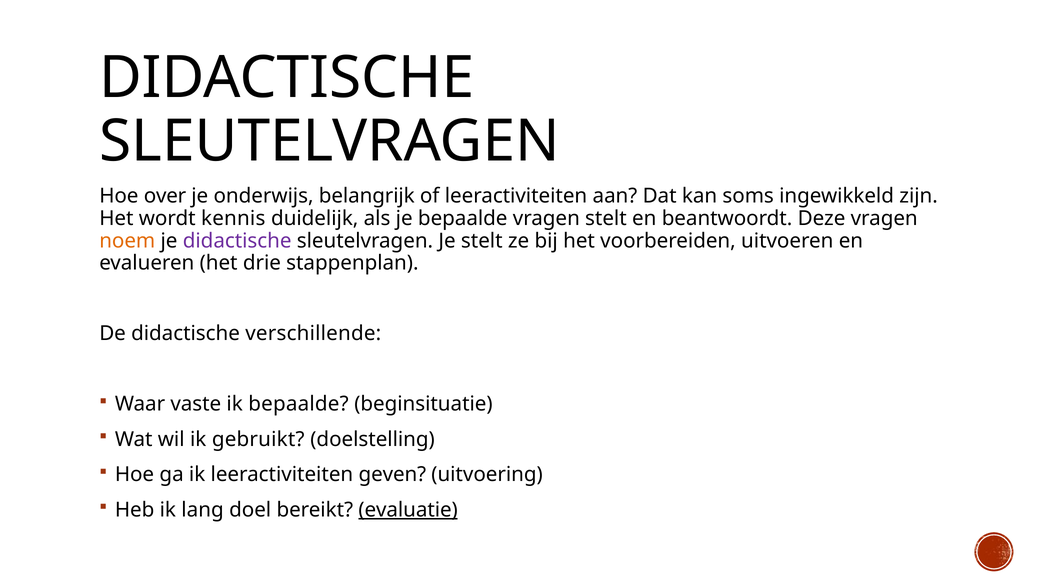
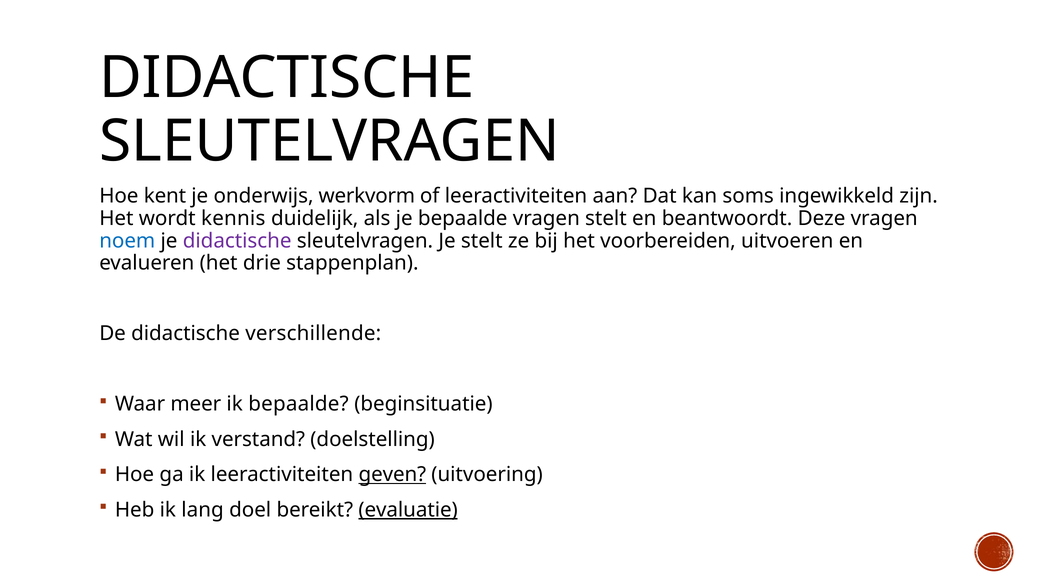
over: over -> kent
belangrijk: belangrijk -> werkvorm
noem colour: orange -> blue
vaste: vaste -> meer
gebruikt: gebruikt -> verstand
geven underline: none -> present
